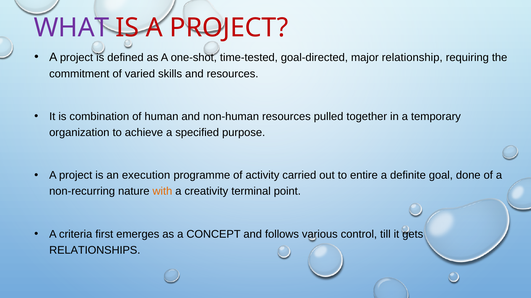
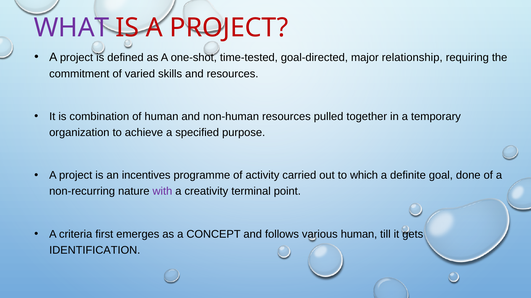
execution: execution -> incentives
entire: entire -> which
with colour: orange -> purple
various control: control -> human
RELATIONSHIPS: RELATIONSHIPS -> IDENTIFICATION
